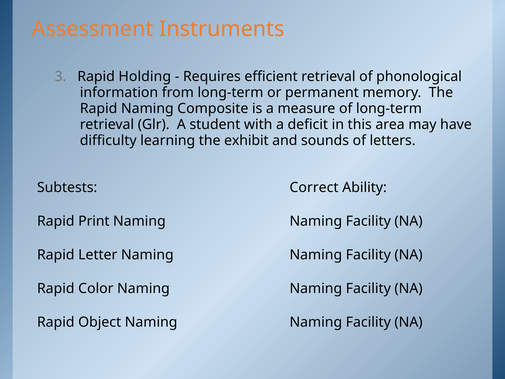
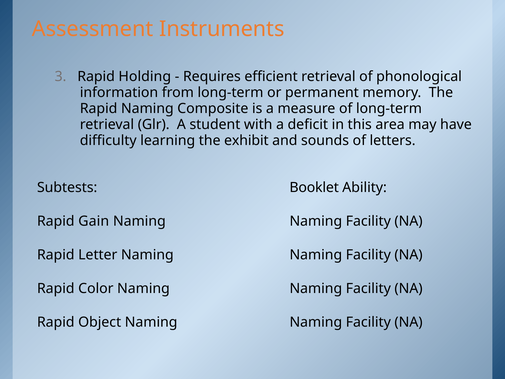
Correct: Correct -> Booklet
Print: Print -> Gain
